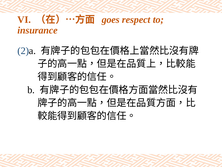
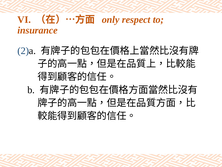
goes: goes -> only
